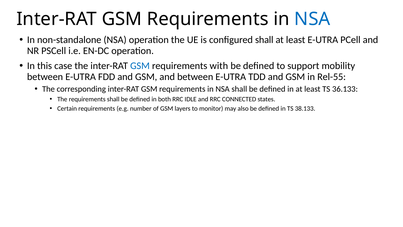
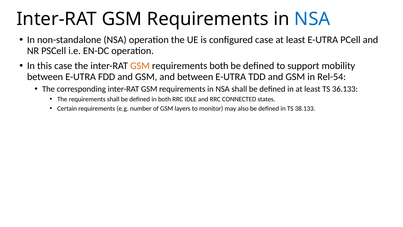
configured shall: shall -> case
GSM at (140, 66) colour: blue -> orange
requirements with: with -> both
Rel-55: Rel-55 -> Rel-54
